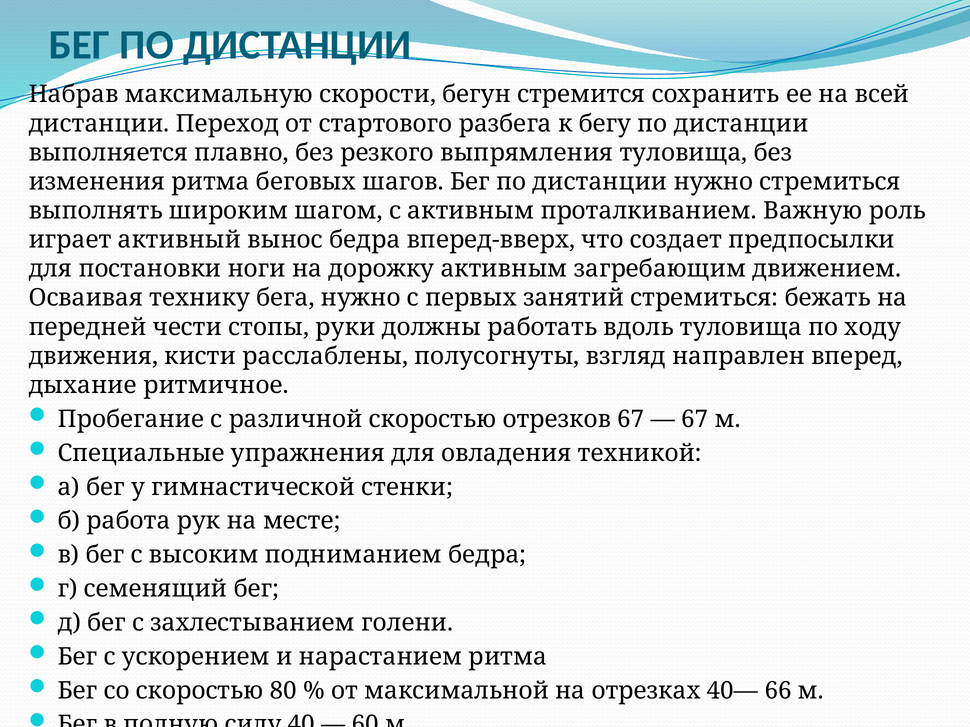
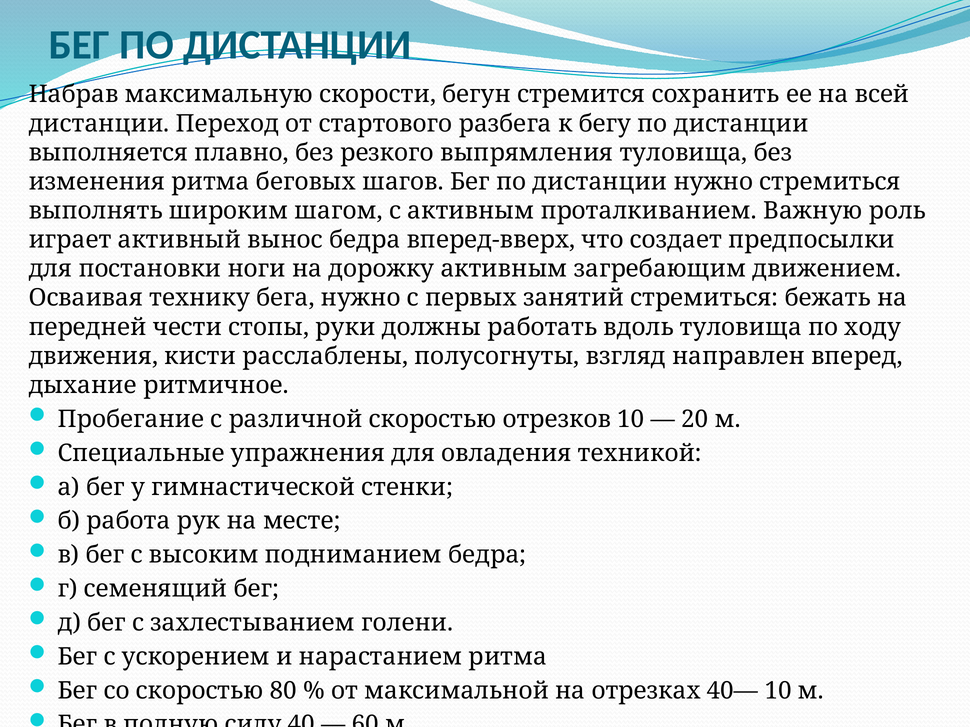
отрезков 67: 67 -> 10
67 at (695, 419): 67 -> 20
40— 66: 66 -> 10
